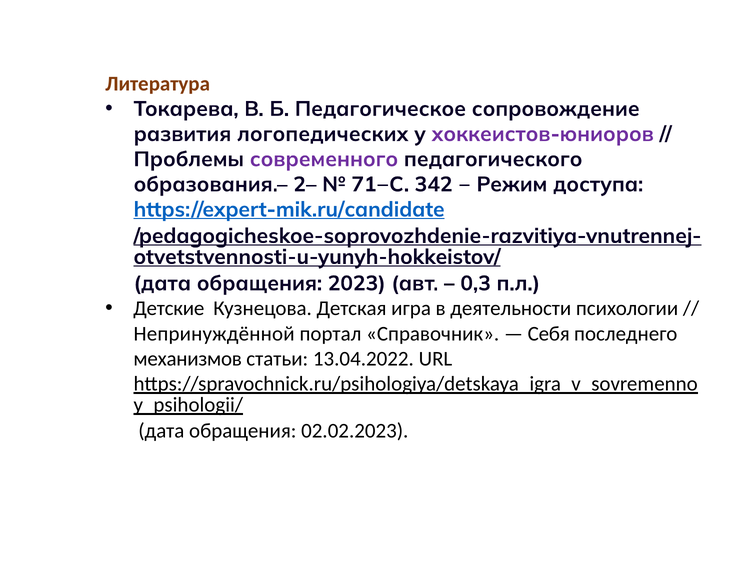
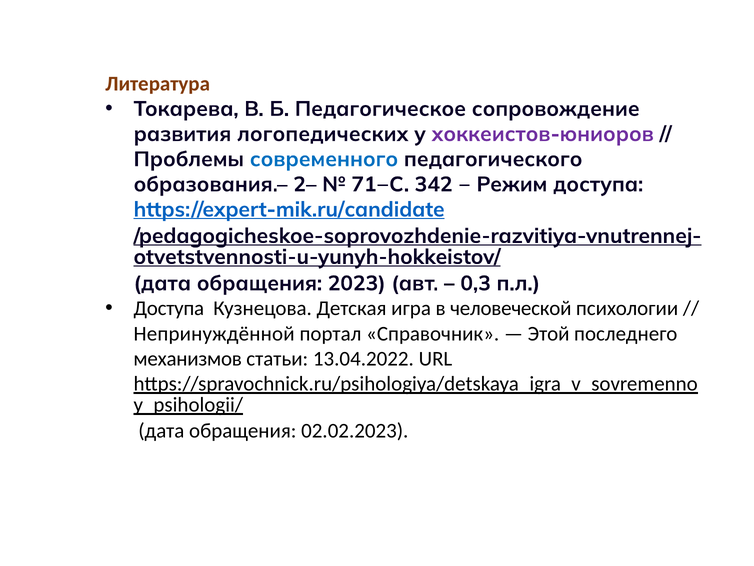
современного colour: purple -> blue
Детские at (169, 308): Детские -> Доступа
деятельности: деятельности -> человеческой
Себя: Себя -> Этой
